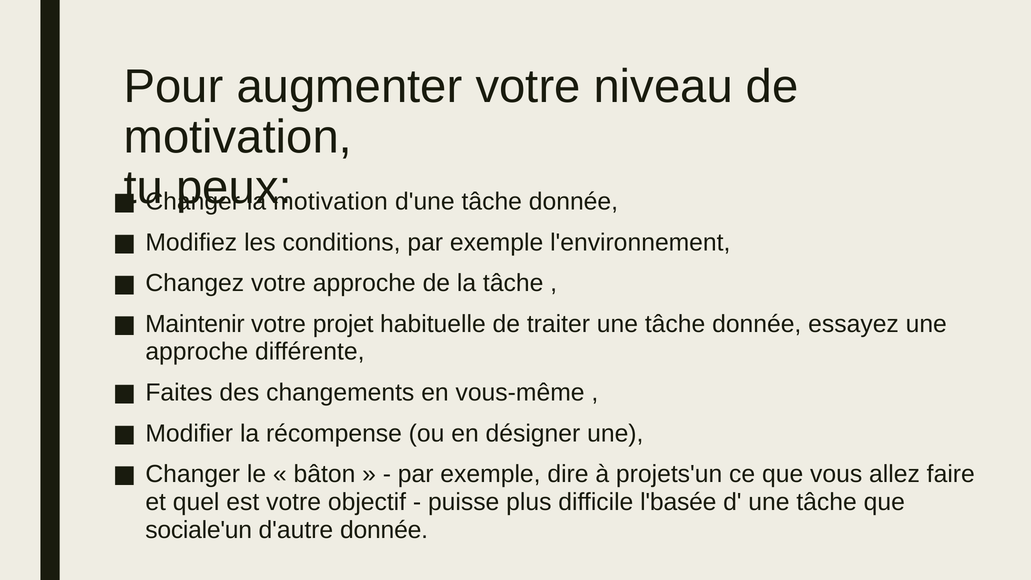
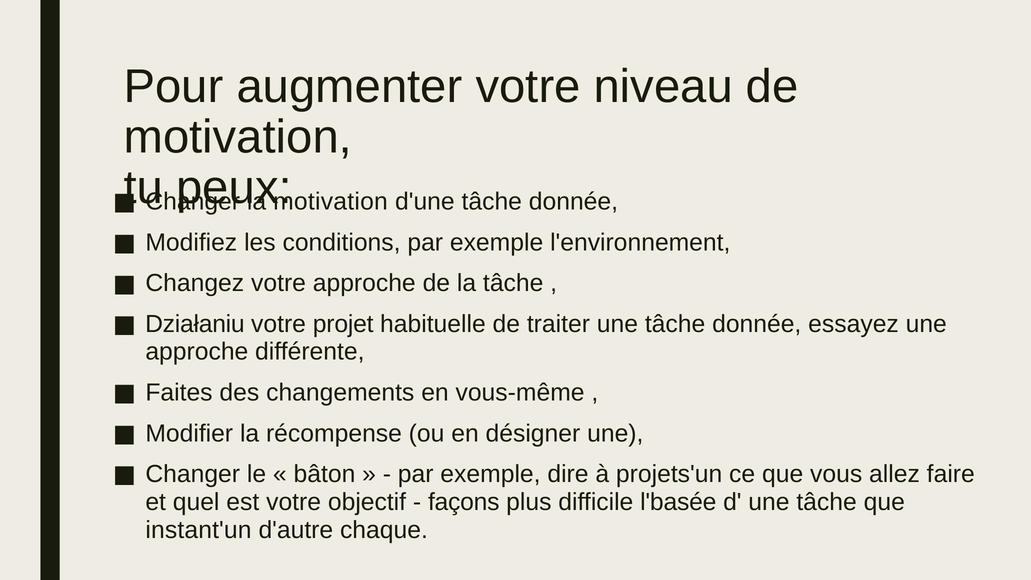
Maintenir: Maintenir -> Działaniu
puisse: puisse -> façons
sociale'un: sociale'un -> instant'un
d'autre donnée: donnée -> chaque
